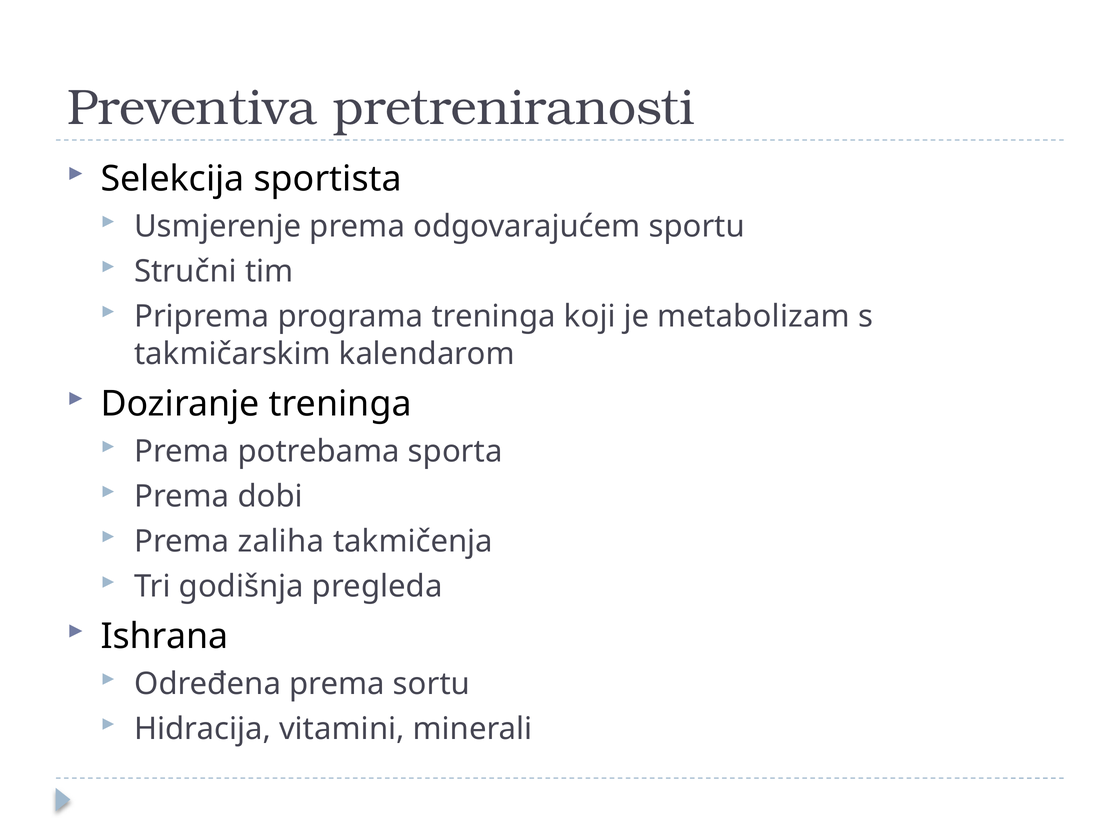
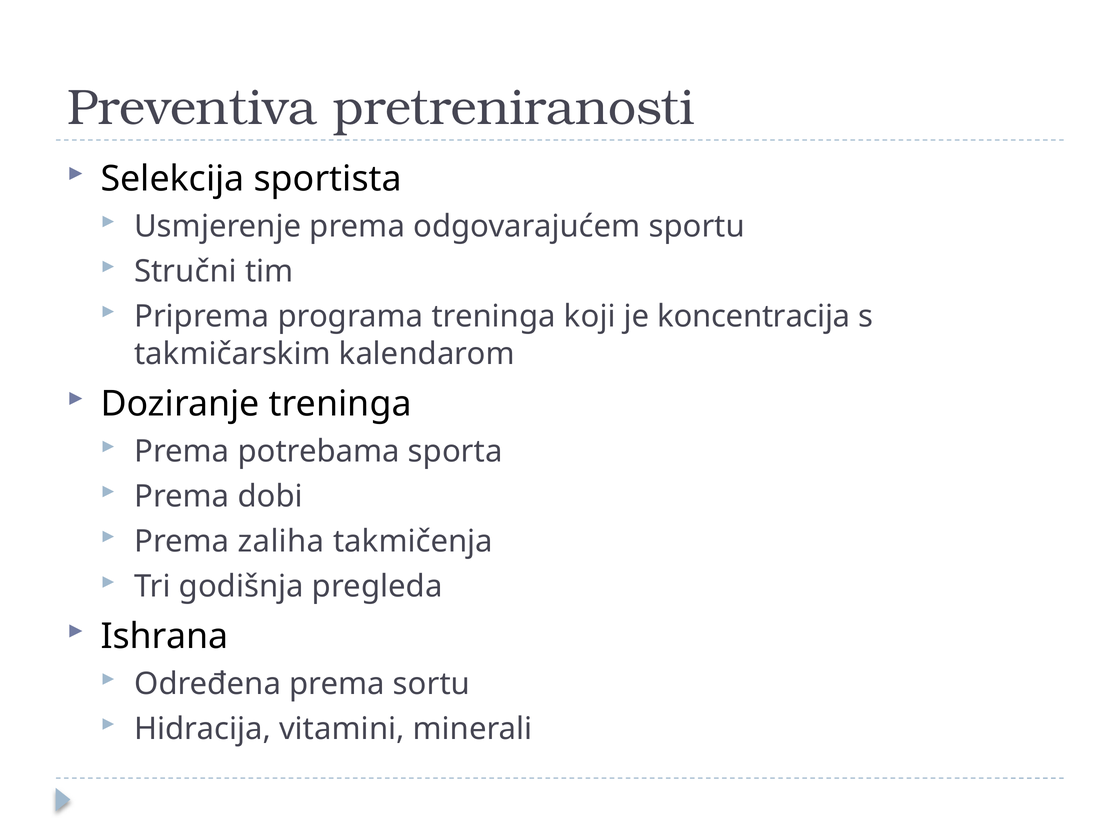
metabolizam: metabolizam -> koncentracija
